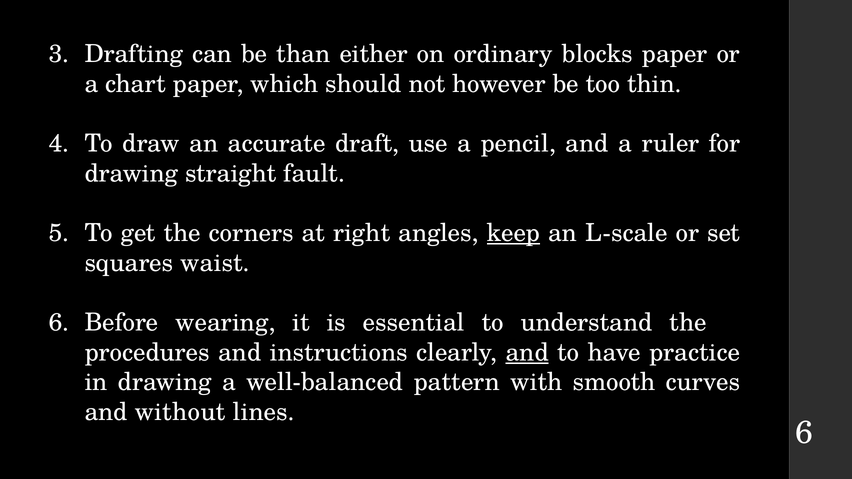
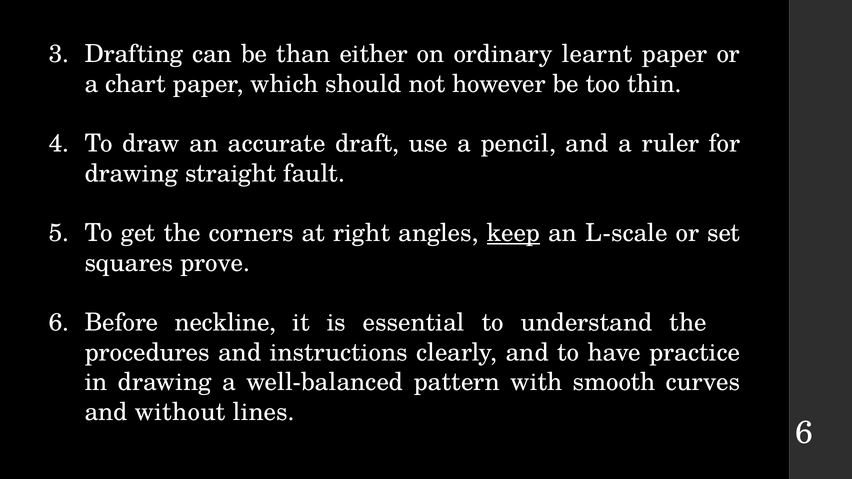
blocks: blocks -> learnt
waist: waist -> prove
wearing: wearing -> neckline
and at (527, 353) underline: present -> none
